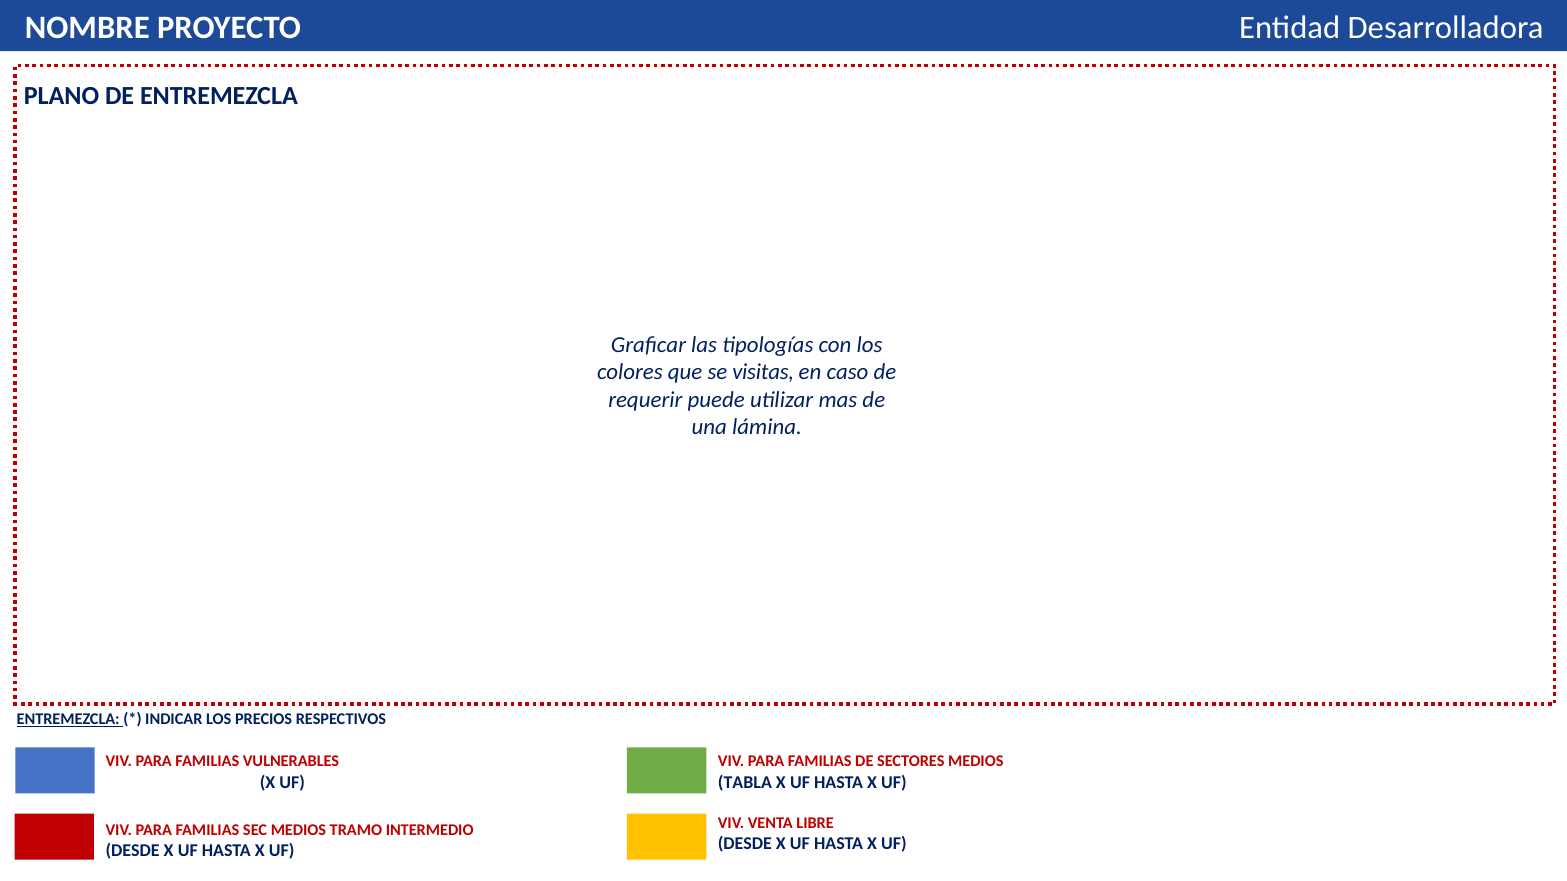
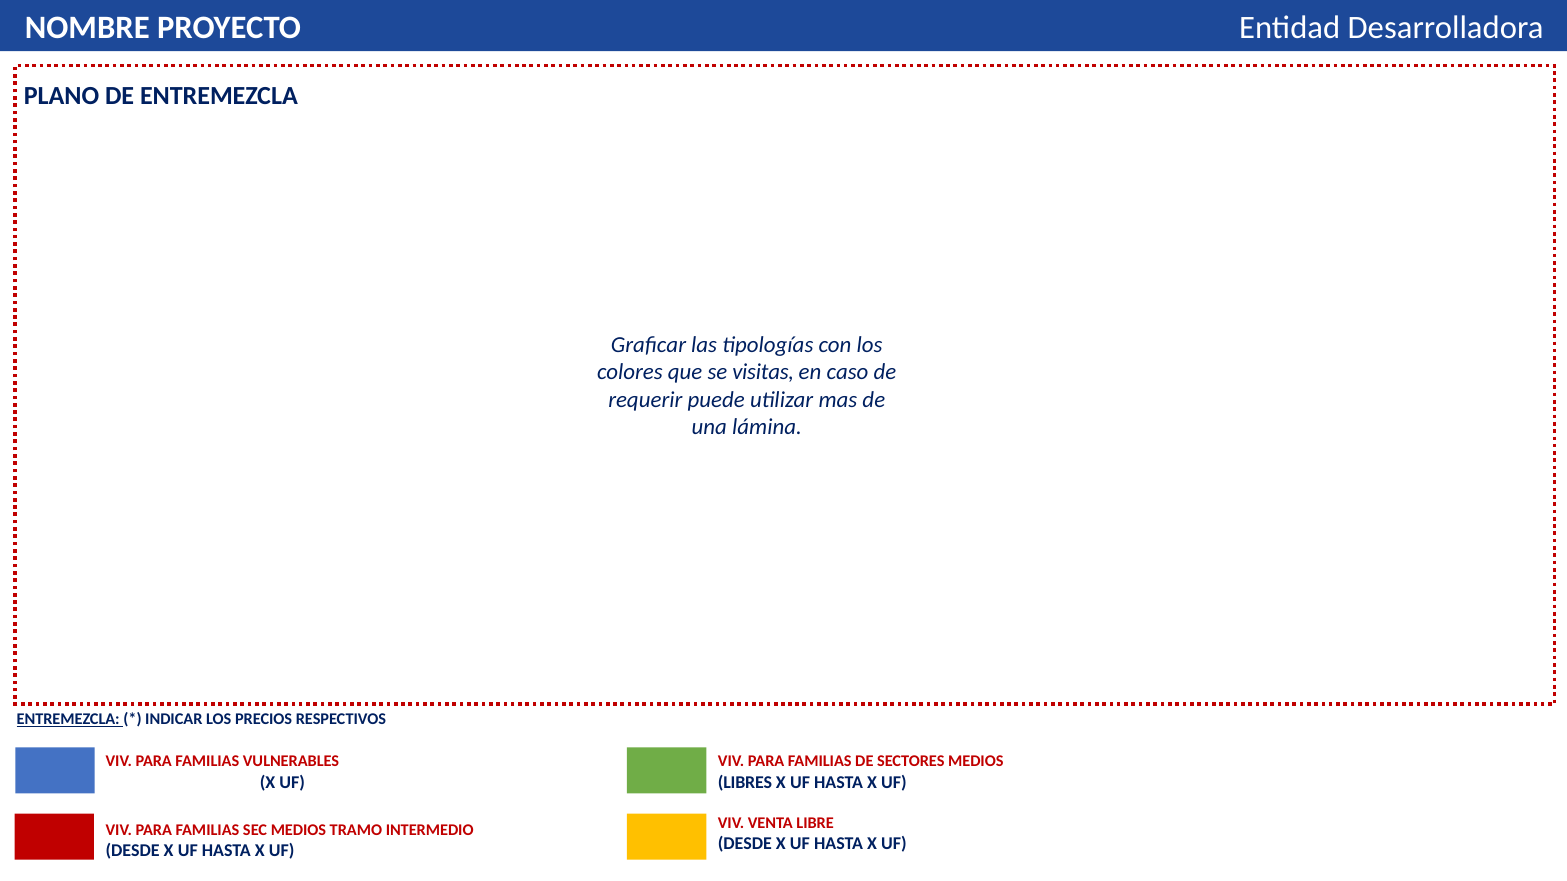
TABLA: TABLA -> LIBRES
